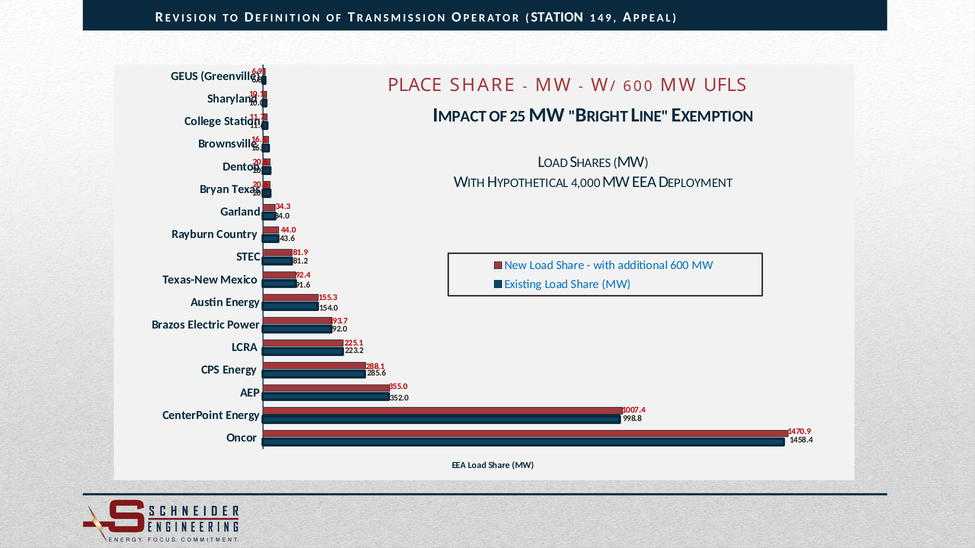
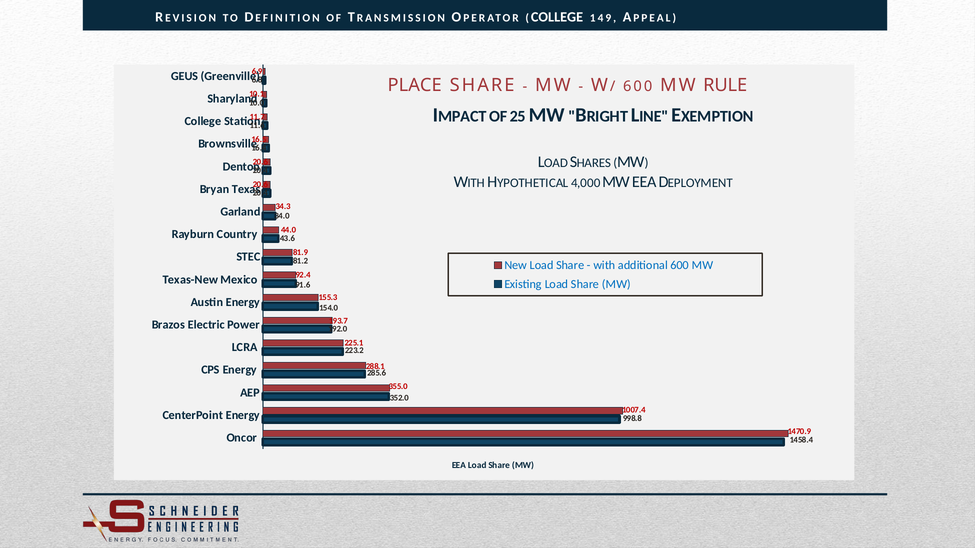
STATION at (557, 17): STATION -> COLLEGE
UFLS: UFLS -> RULE
